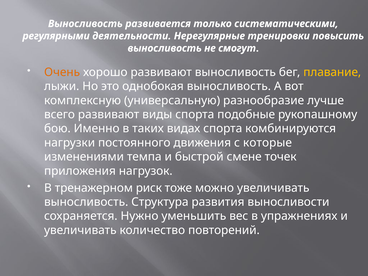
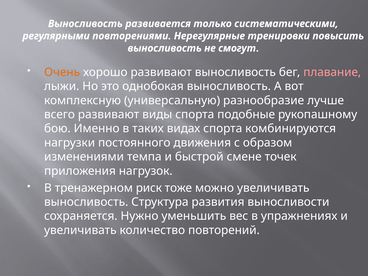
деятельности: деятельности -> повторениями
плавание colour: yellow -> pink
которые: которые -> образом
